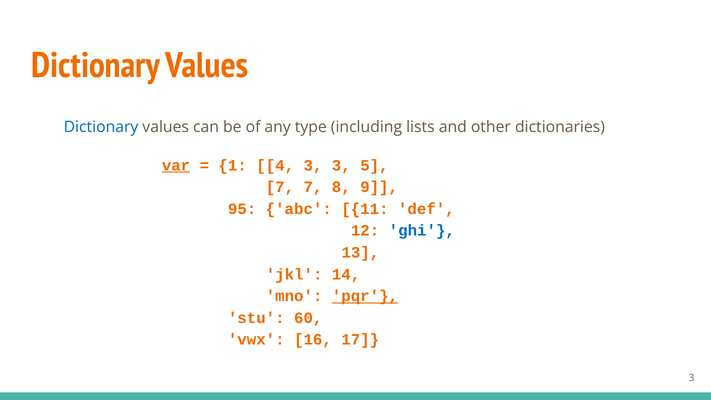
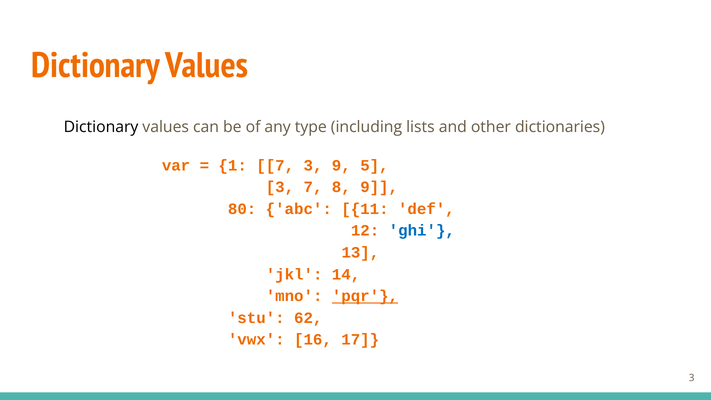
Dictionary at (101, 127) colour: blue -> black
var underline: present -> none
1 4: 4 -> 7
3 3: 3 -> 9
7 at (280, 187): 7 -> 3
95: 95 -> 80
60: 60 -> 62
